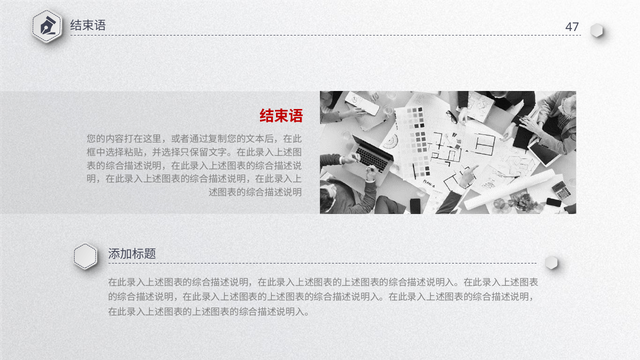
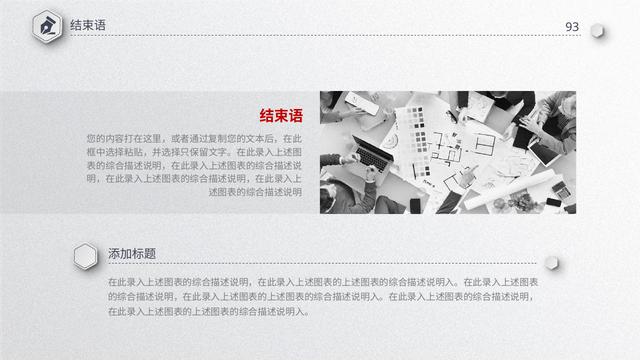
47: 47 -> 93
